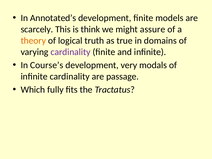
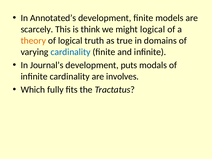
might assure: assure -> logical
cardinality at (71, 52) colour: purple -> blue
Course’s: Course’s -> Journal’s
very: very -> puts
passage: passage -> involves
